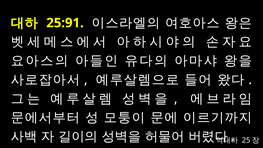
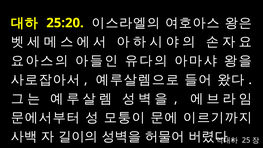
25:91: 25:91 -> 25:20
